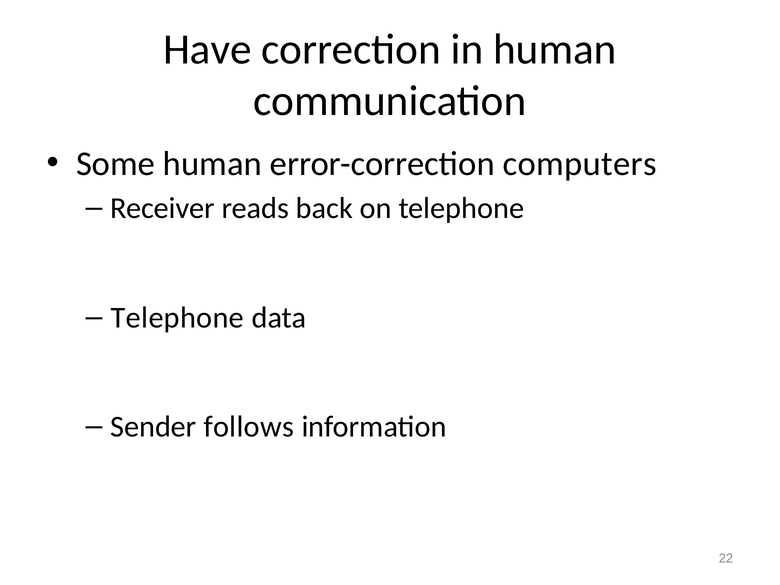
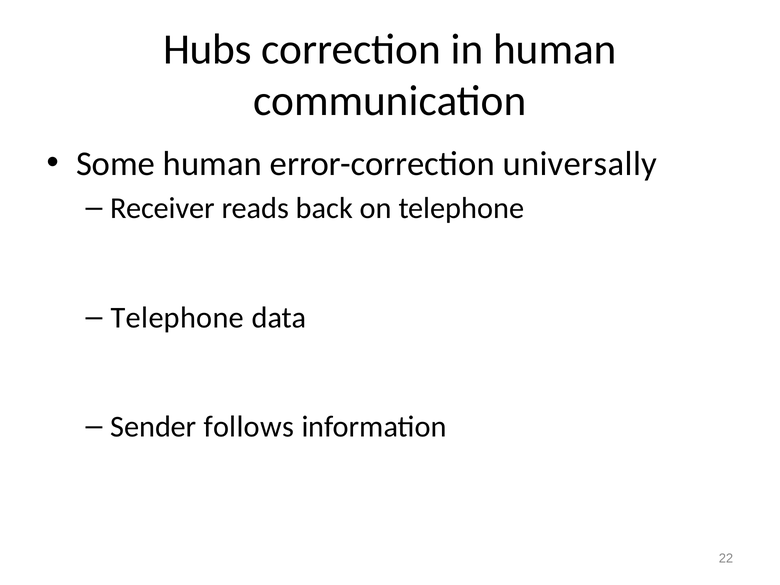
Have: Have -> Hubs
computers: computers -> universally
